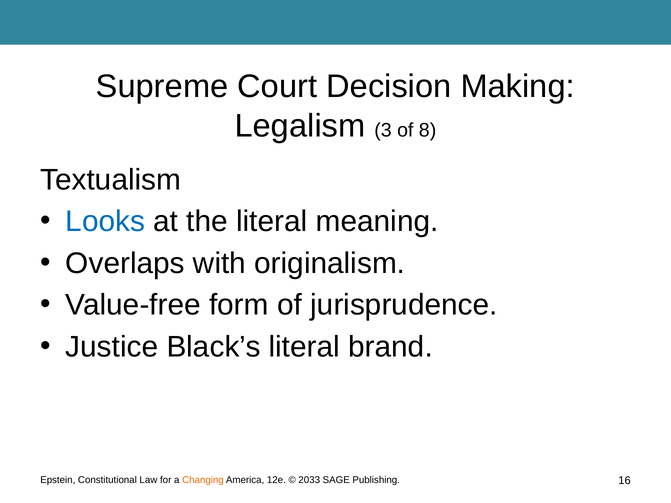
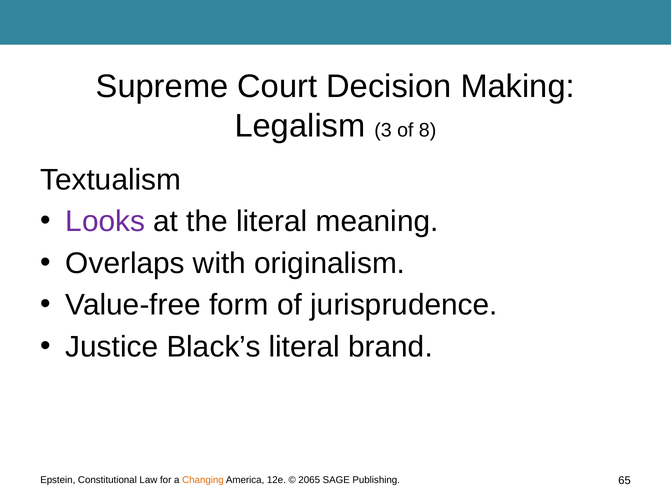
Looks colour: blue -> purple
2033: 2033 -> 2065
16: 16 -> 65
